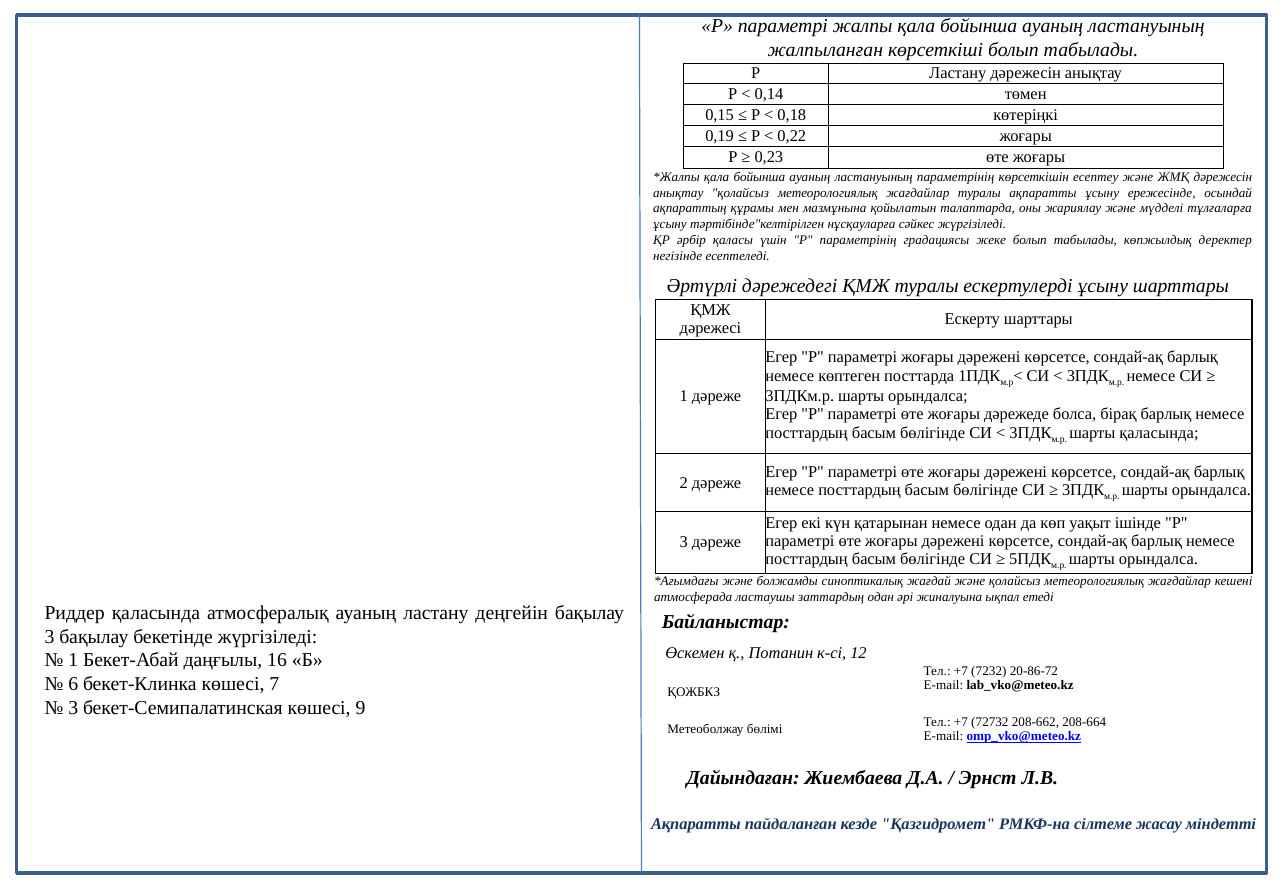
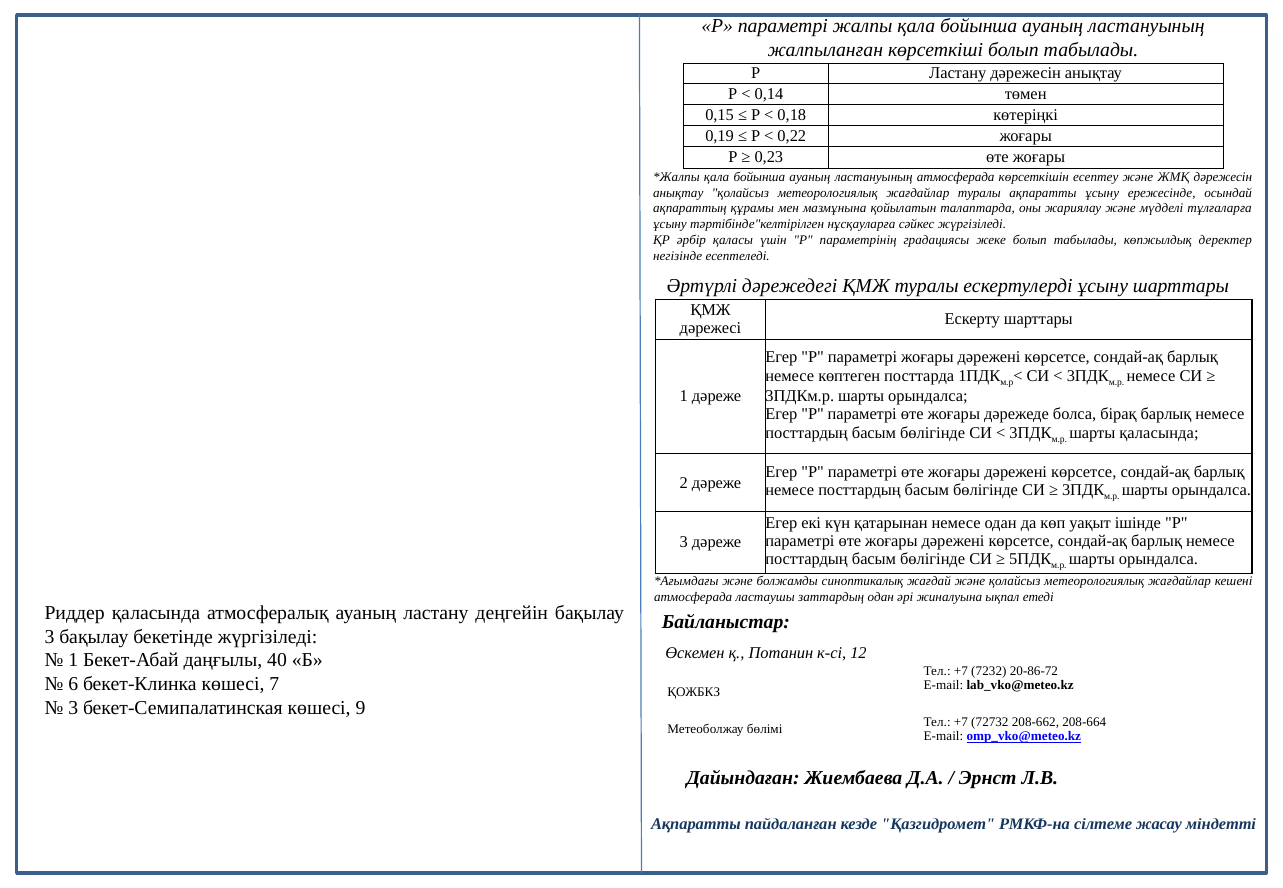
ластануының параметрінің: параметрінің -> атмосферада
16: 16 -> 40
